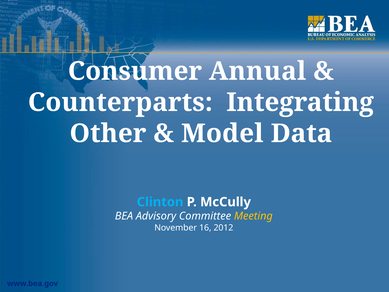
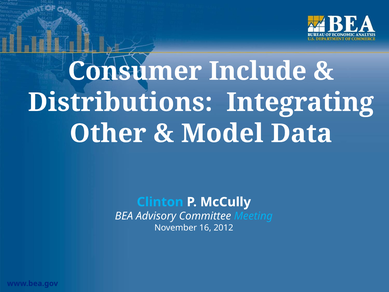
Annual: Annual -> Include
Counterparts: Counterparts -> Distributions
Meeting colour: yellow -> light blue
